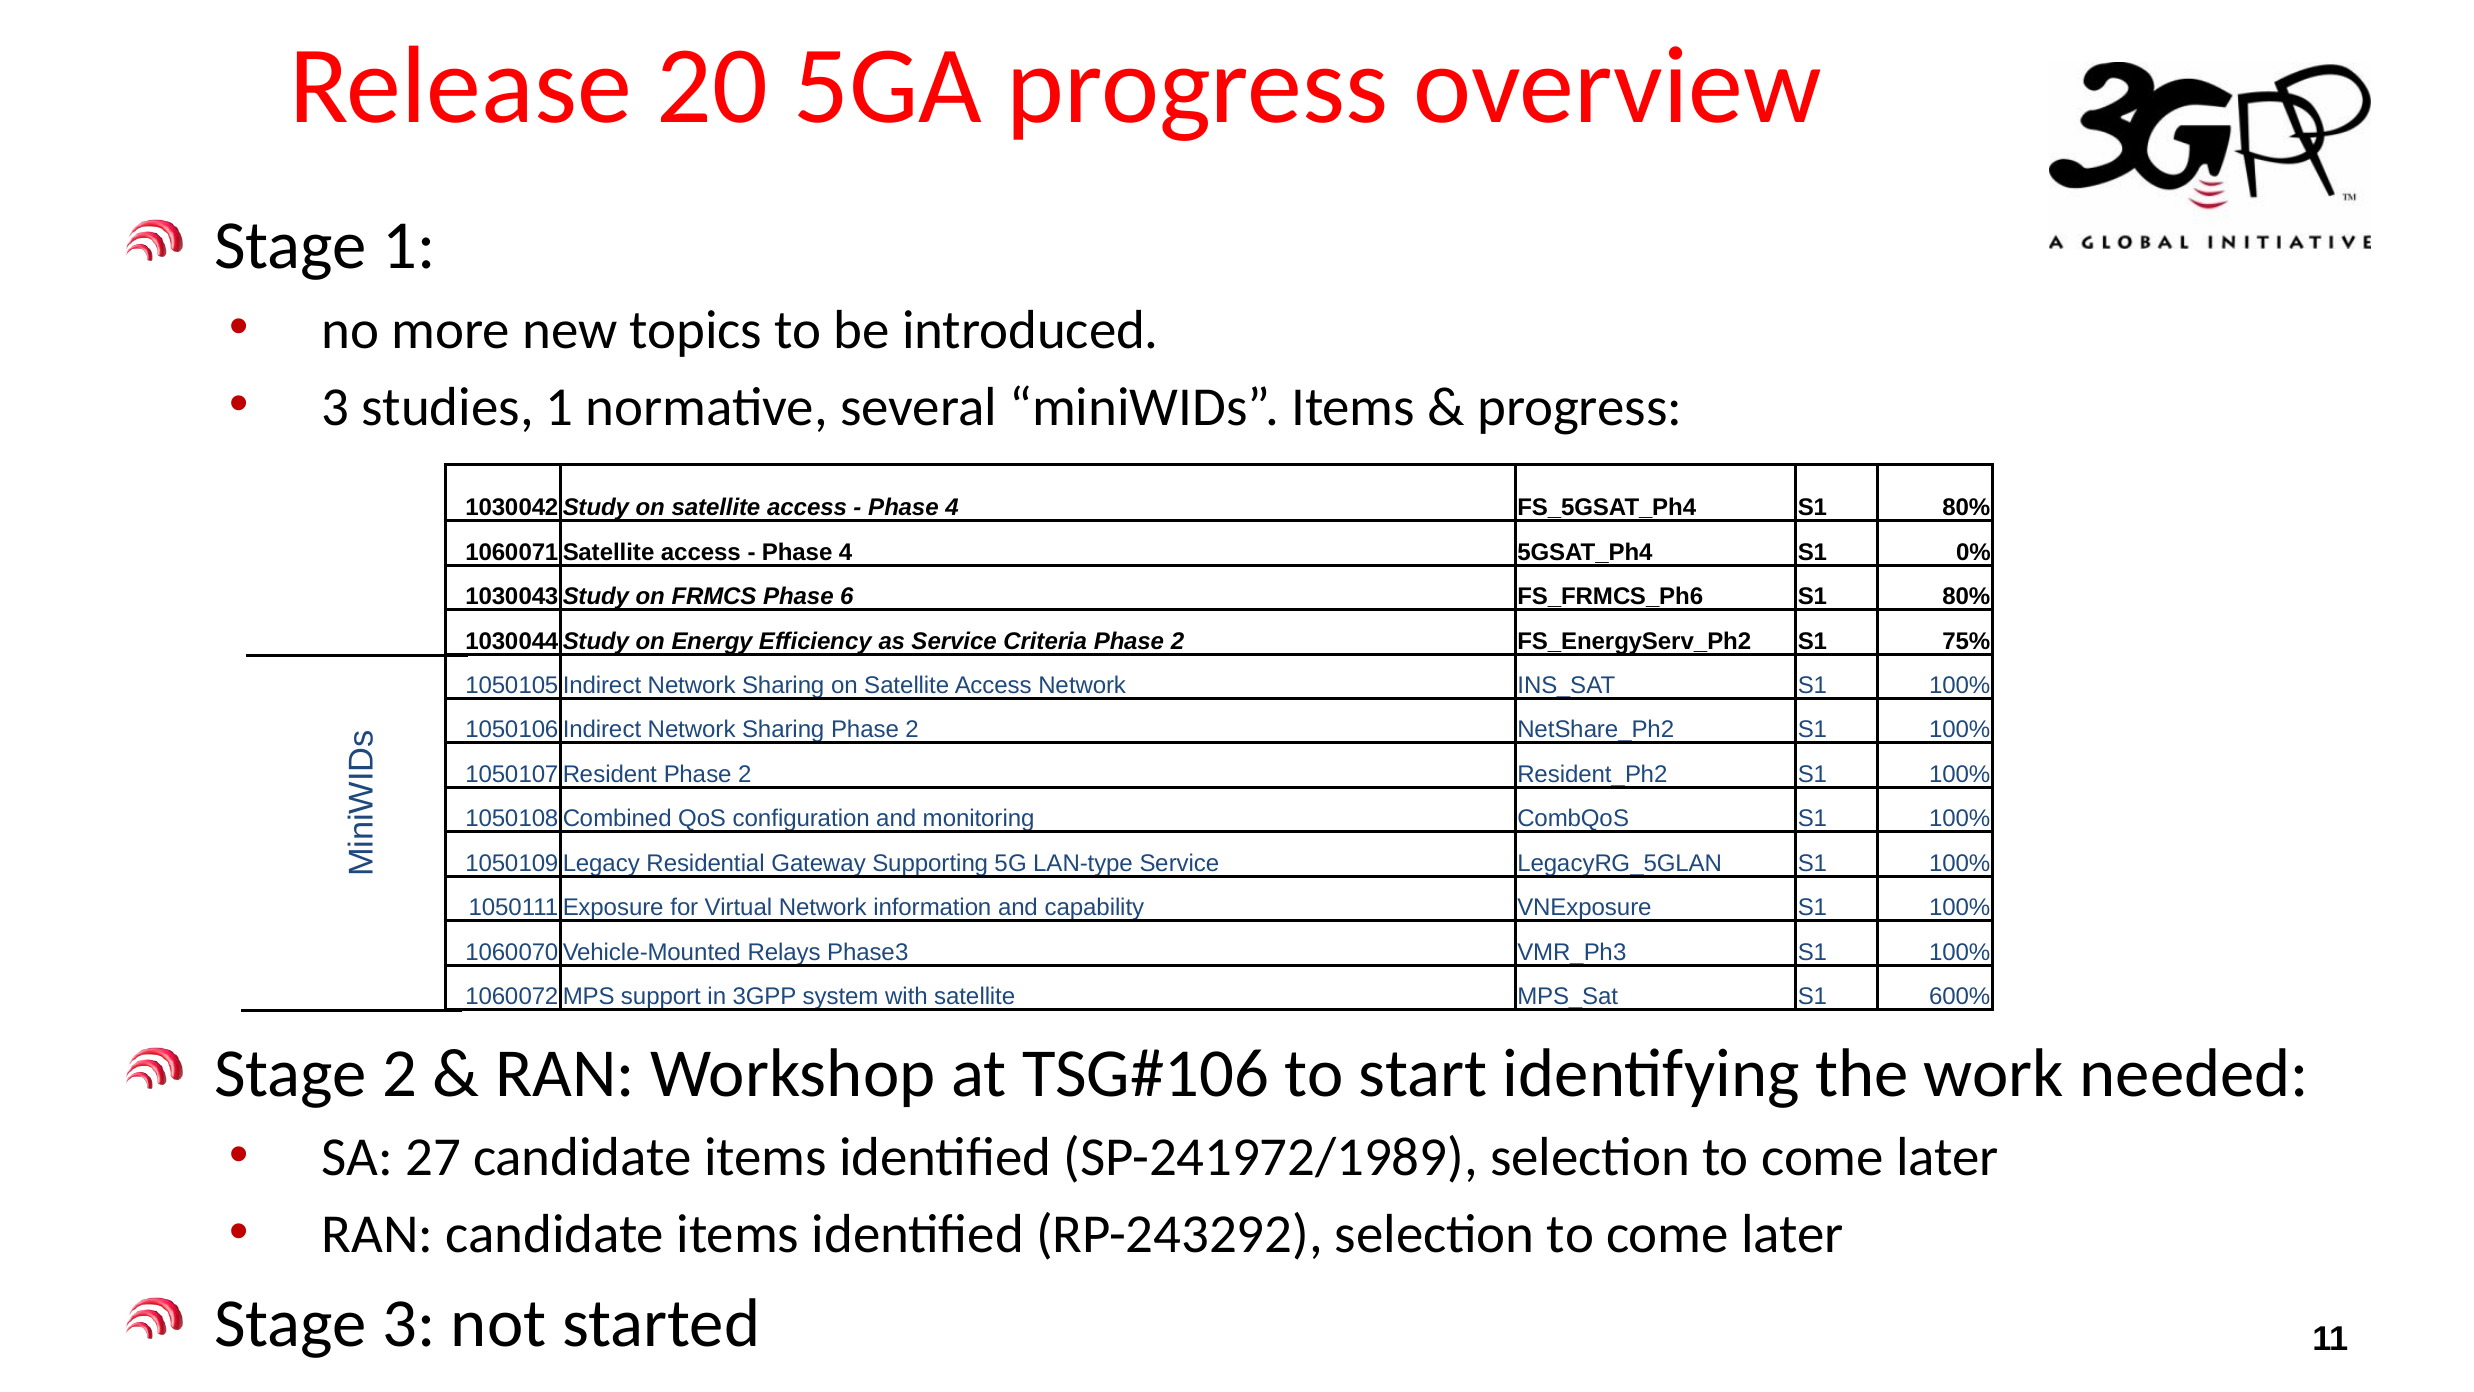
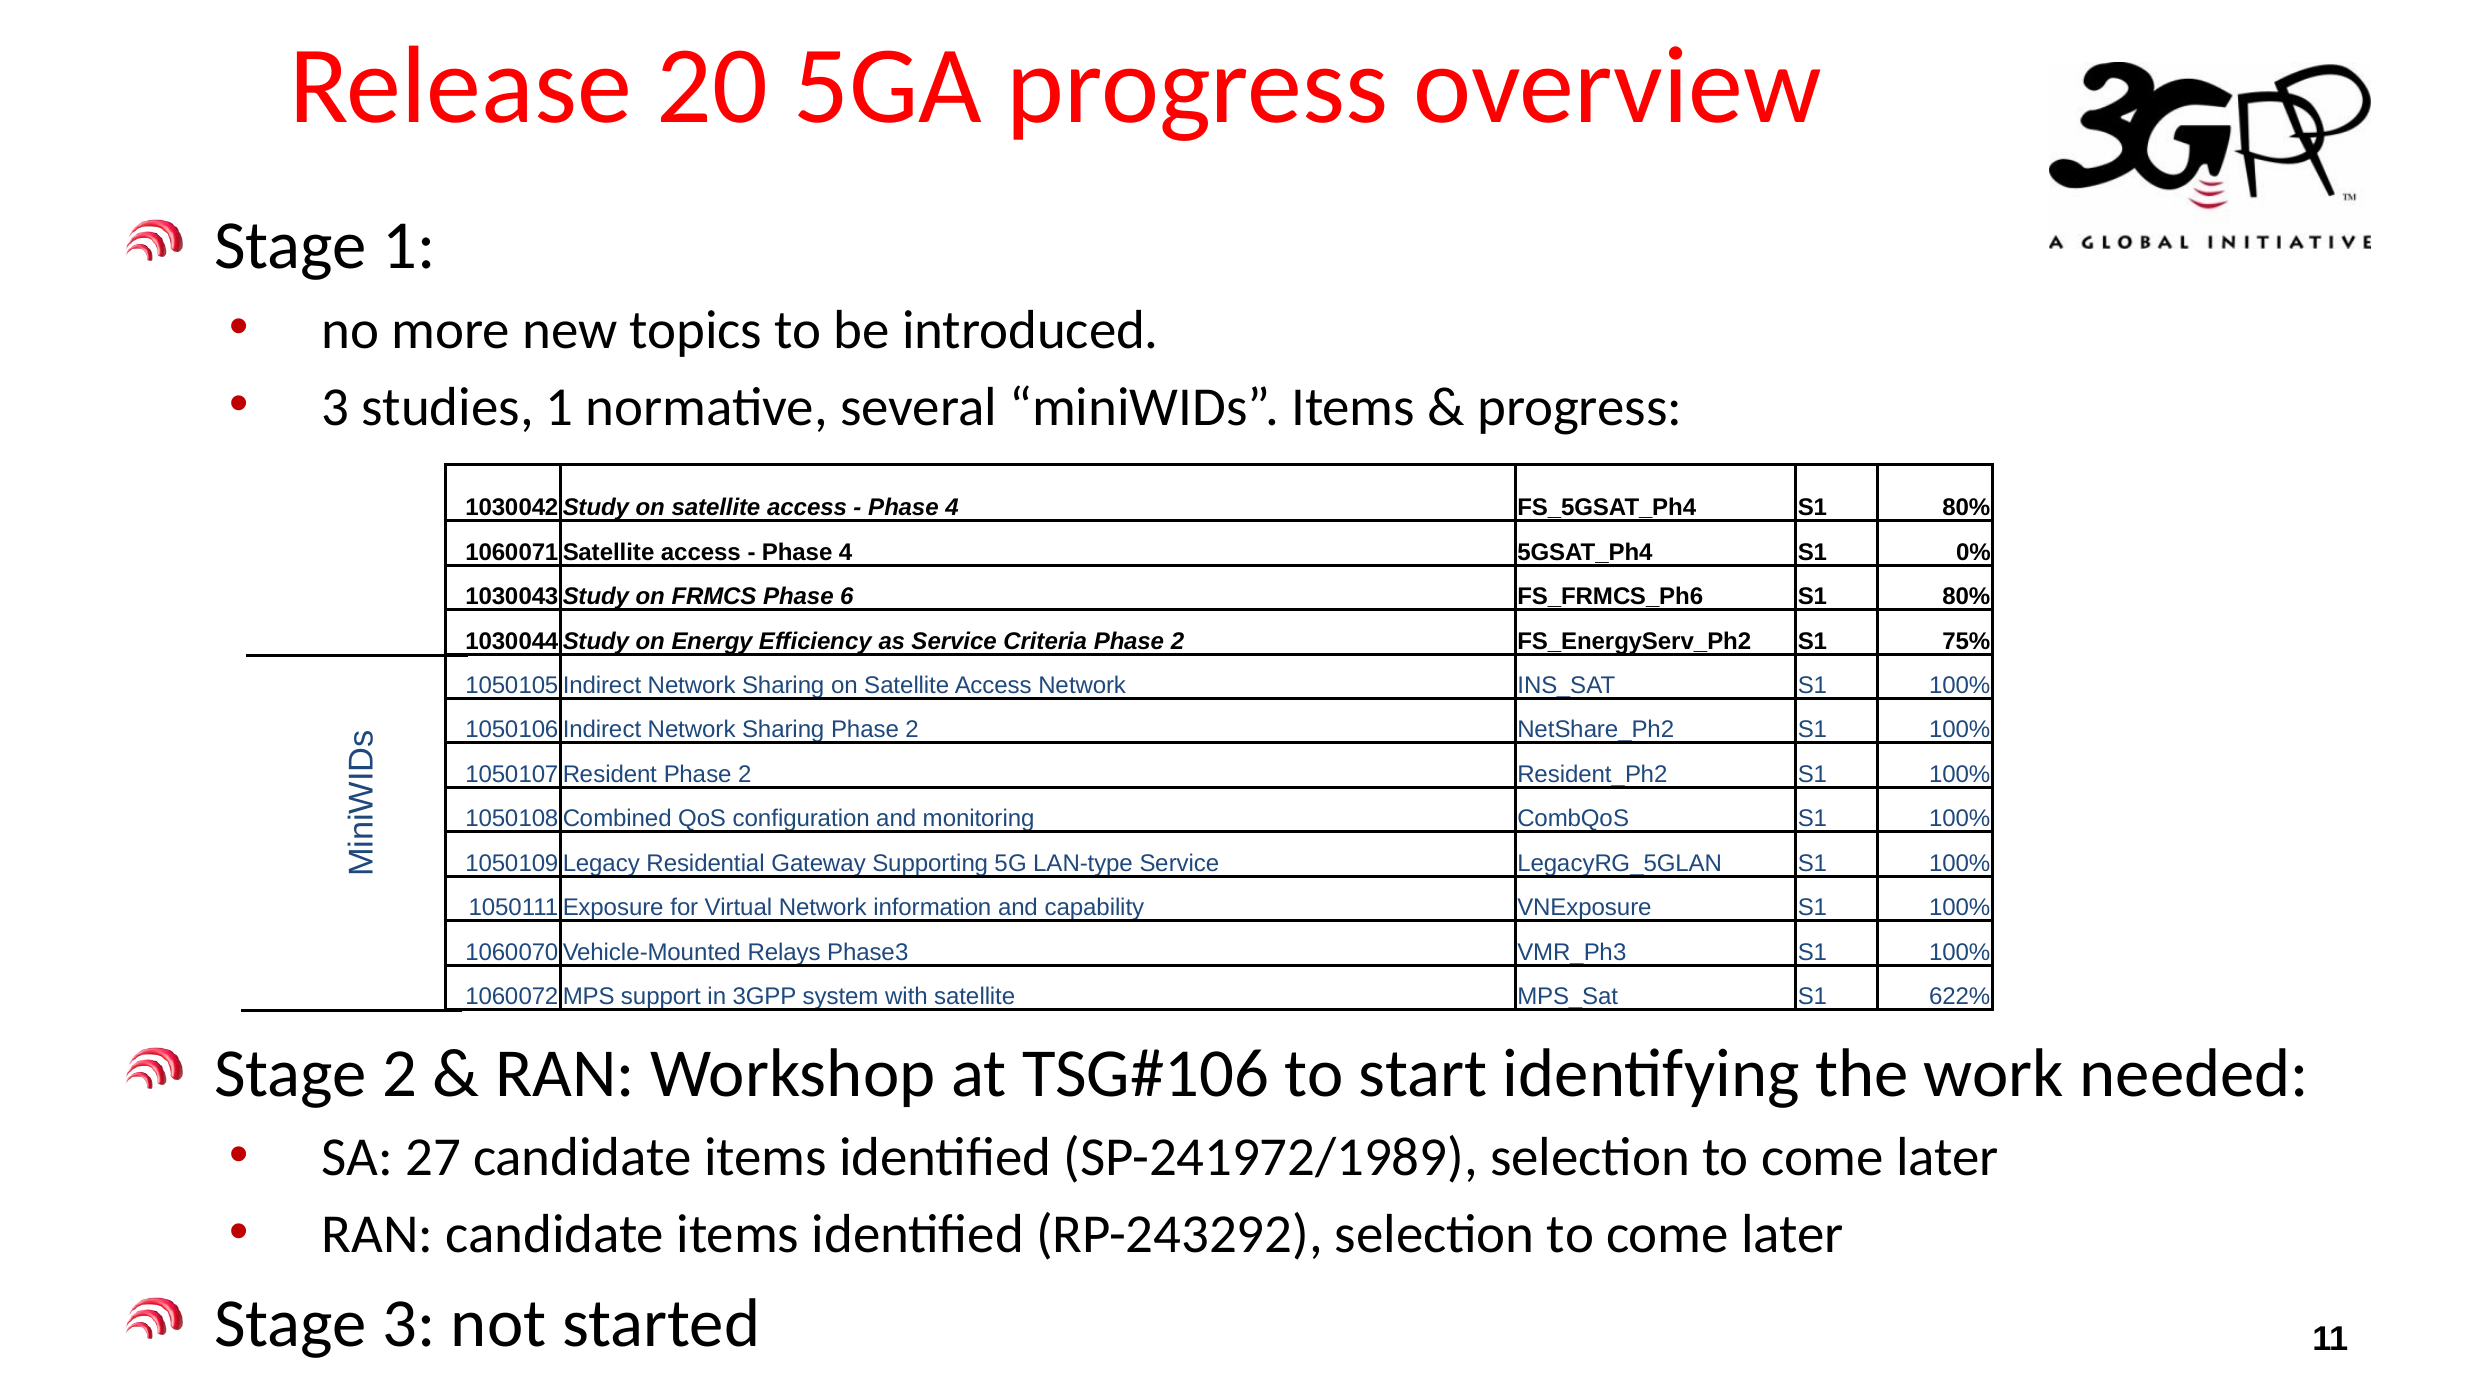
600%: 600% -> 622%
